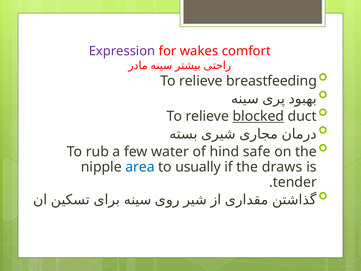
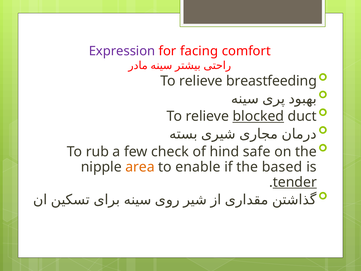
wakes: wakes -> facing
water: water -> check
area colour: blue -> orange
usually: usually -> enable
draws: draws -> based
tender underline: none -> present
